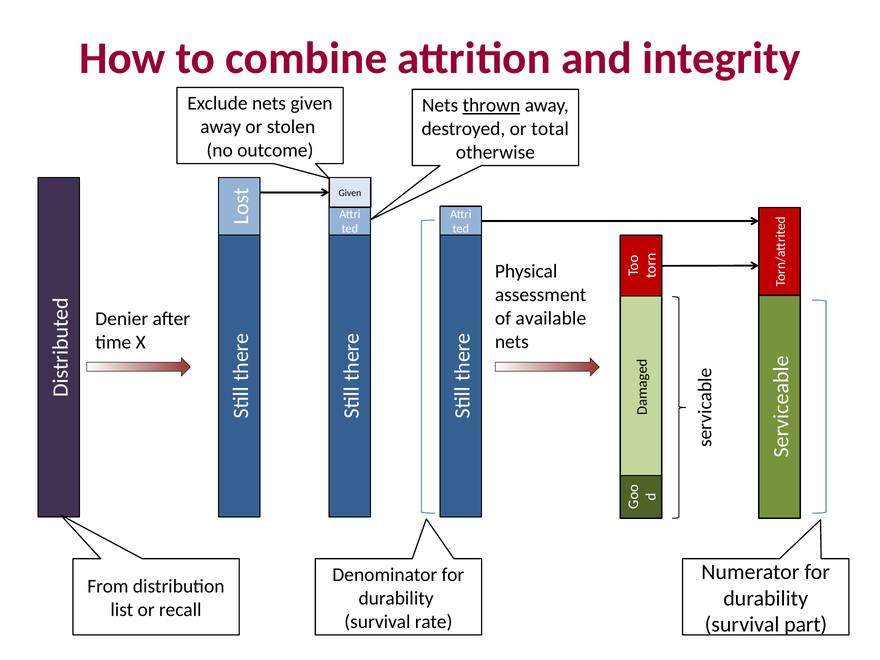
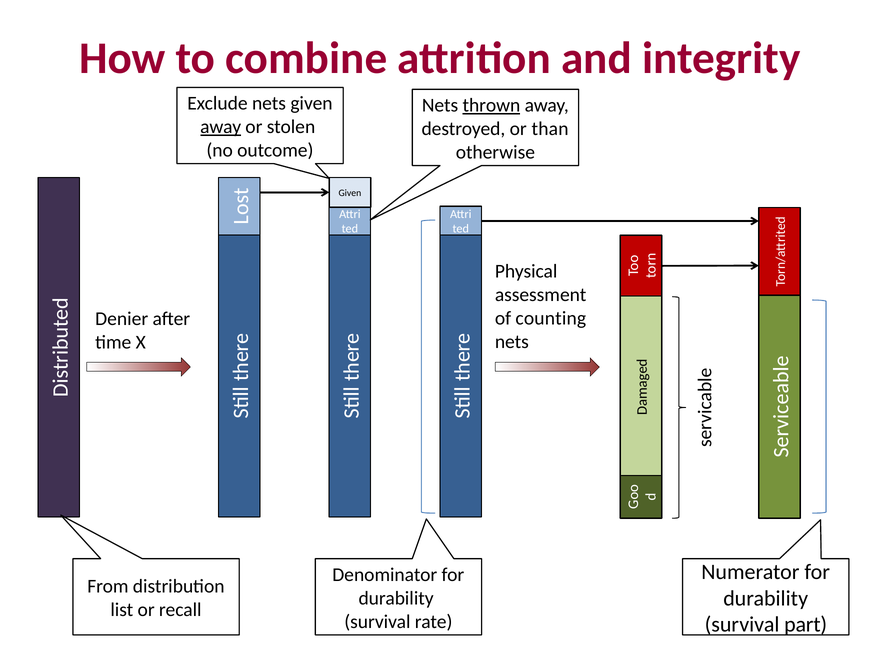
away at (221, 127) underline: none -> present
total: total -> than
available: available -> counting
